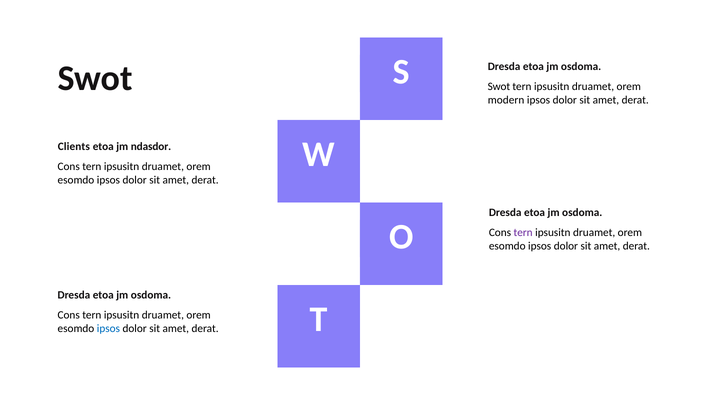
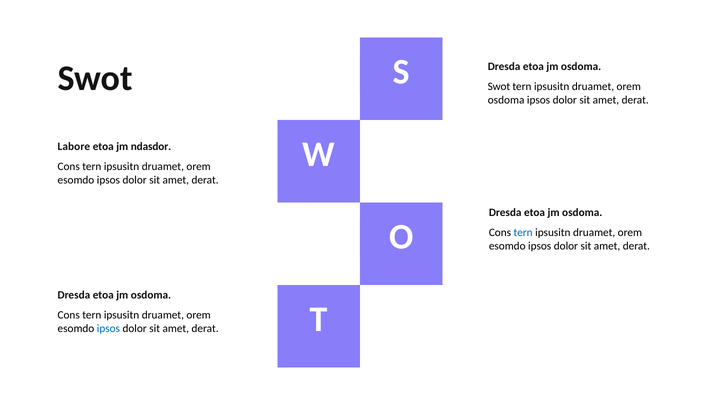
modern at (506, 100): modern -> osdoma
Clients: Clients -> Labore
tern at (523, 233) colour: purple -> blue
